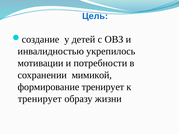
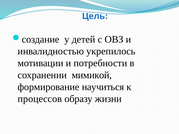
формирование тренирует: тренирует -> научиться
тренирует at (40, 99): тренирует -> процессов
